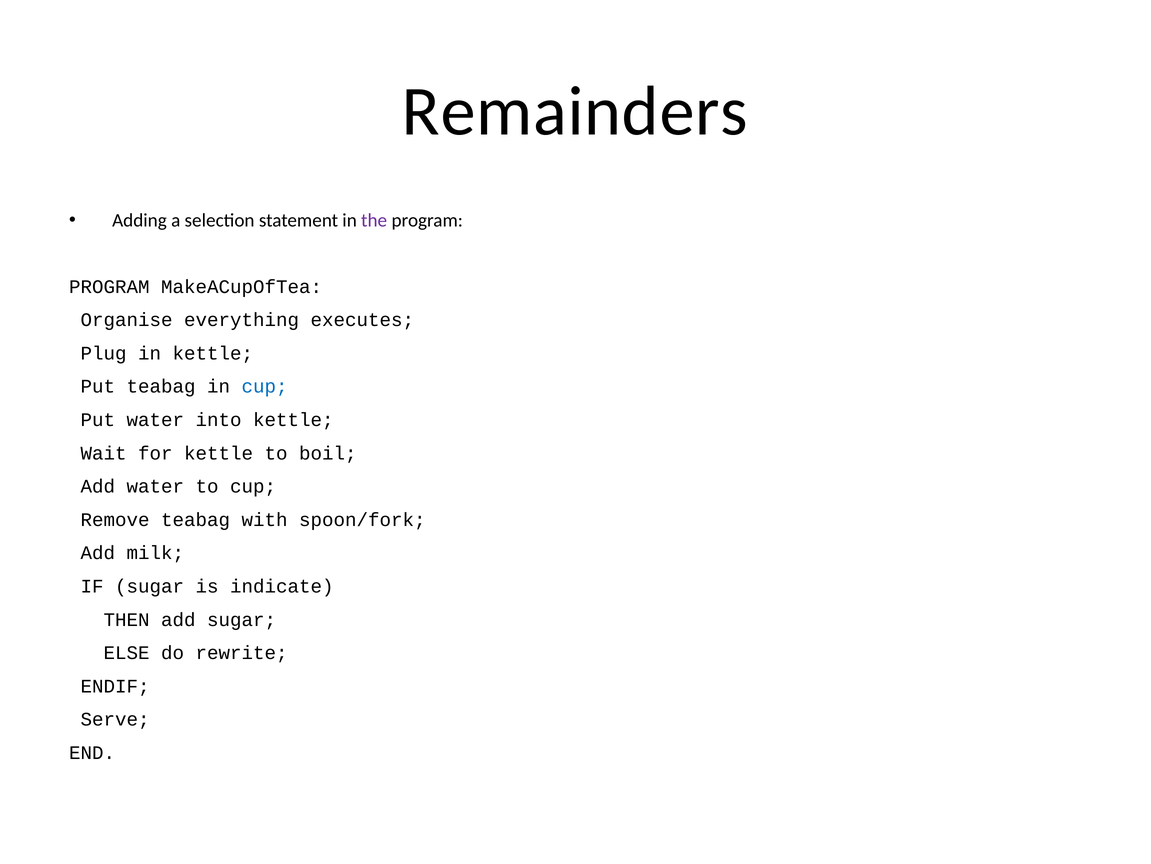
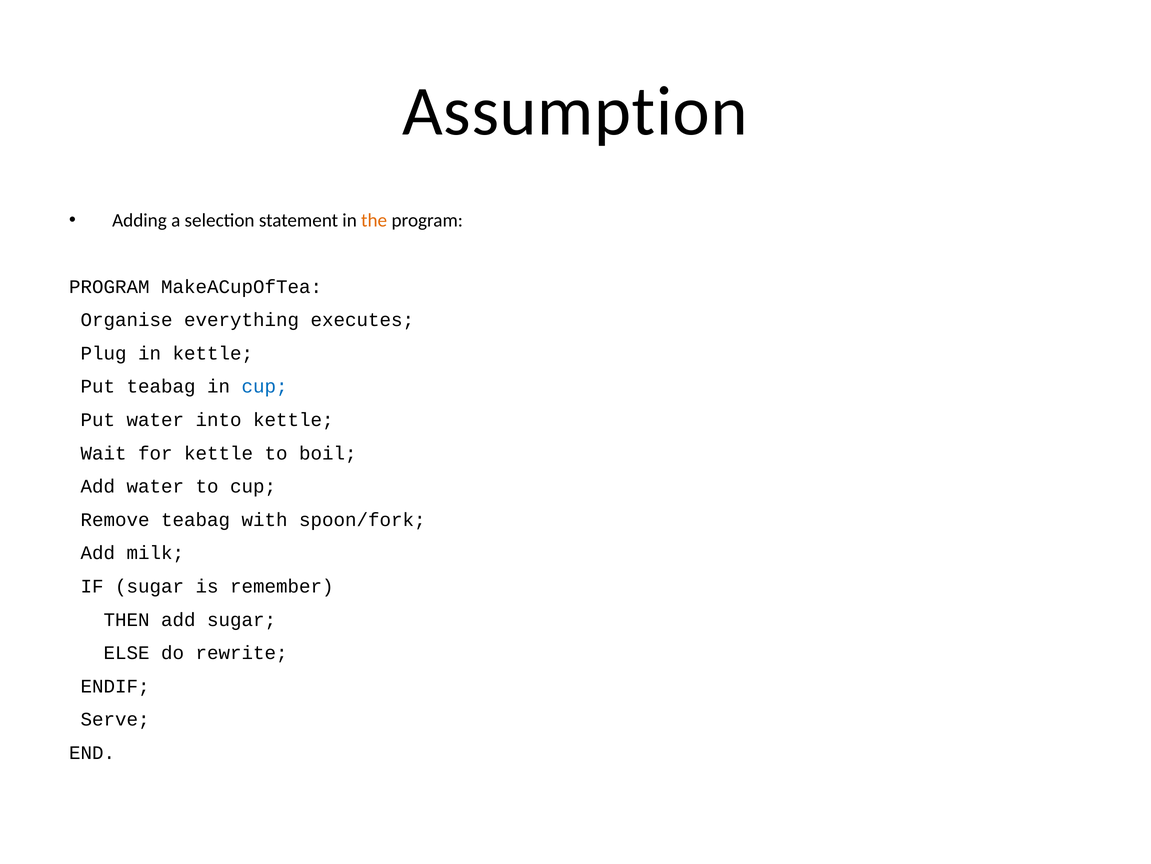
Remainders: Remainders -> Assumption
the colour: purple -> orange
indicate: indicate -> remember
